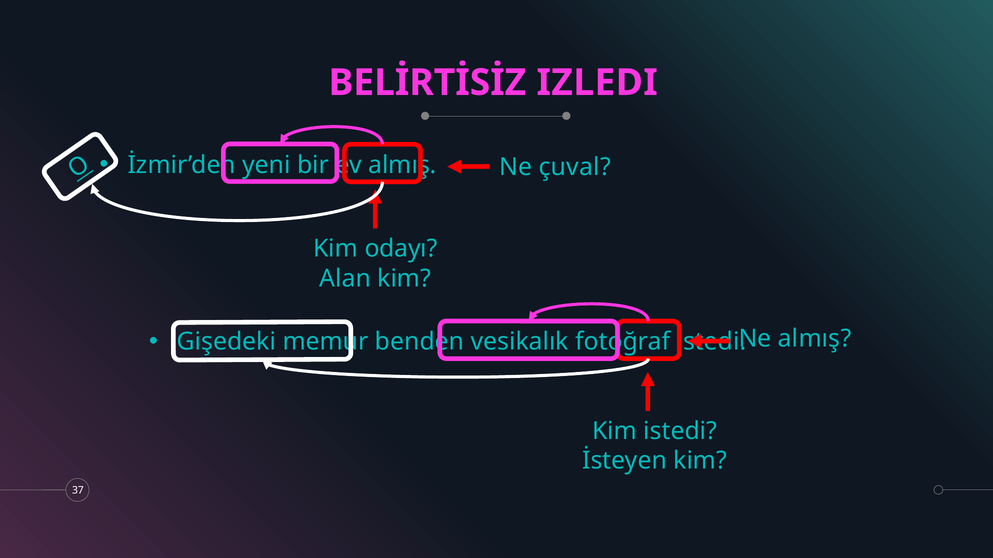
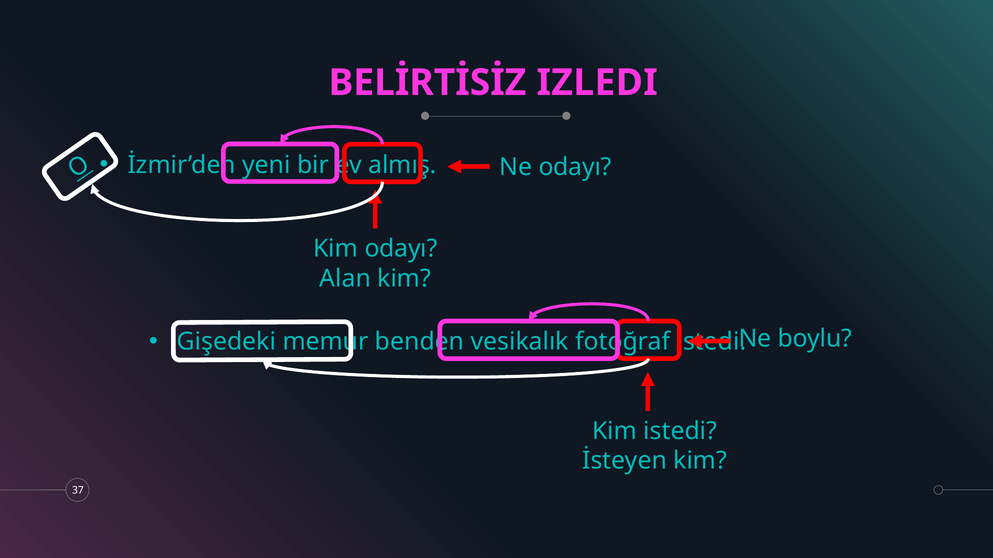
Ne çuval: çuval -> odayı
Ne almış: almış -> boylu
